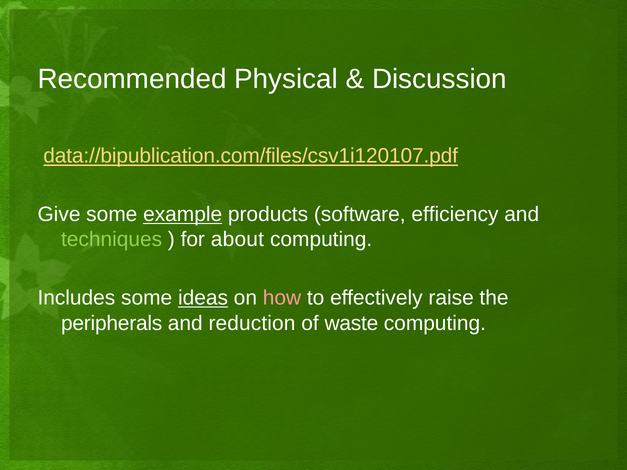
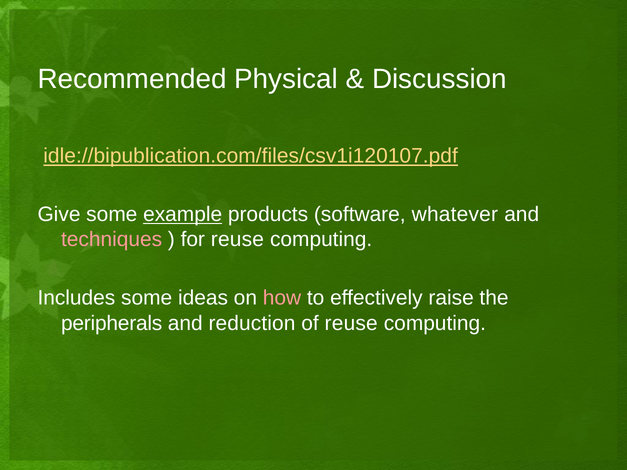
data://bipublication.com/files/csv1i120107.pdf: data://bipublication.com/files/csv1i120107.pdf -> idle://bipublication.com/files/csv1i120107.pdf
efficiency: efficiency -> whatever
techniques colour: light green -> pink
for about: about -> reuse
ideas underline: present -> none
of waste: waste -> reuse
